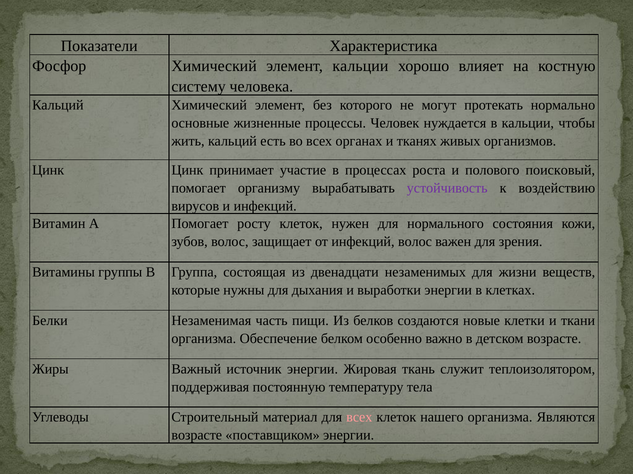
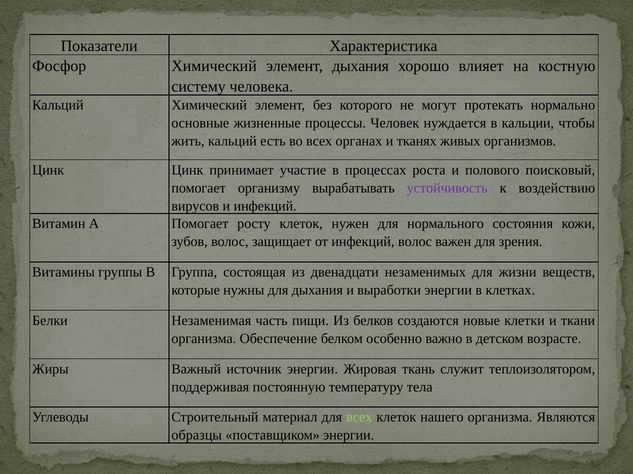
элемент кальции: кальции -> дыхания
всех at (359, 418) colour: pink -> light green
возрасте at (197, 436): возрасте -> образцы
